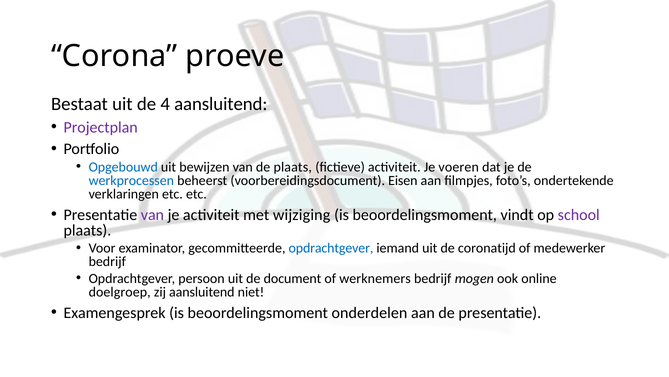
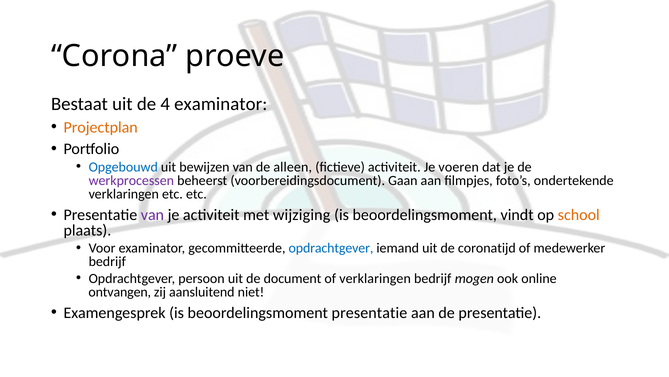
4 aansluitend: aansluitend -> examinator
Projectplan colour: purple -> orange
de plaats: plaats -> alleen
werkprocessen colour: blue -> purple
Eisen: Eisen -> Gaan
school colour: purple -> orange
of werknemers: werknemers -> verklaringen
doelgroep: doelgroep -> ontvangen
beoordelingsmoment onderdelen: onderdelen -> presentatie
